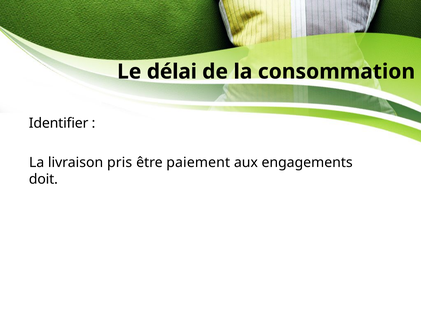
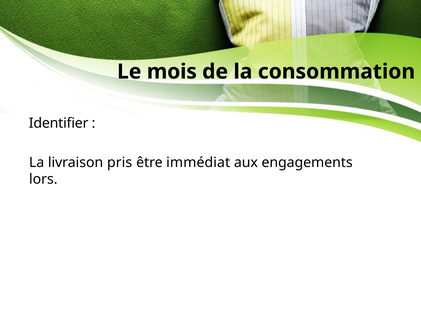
délai: délai -> mois
paiement: paiement -> immédiat
doit: doit -> lors
